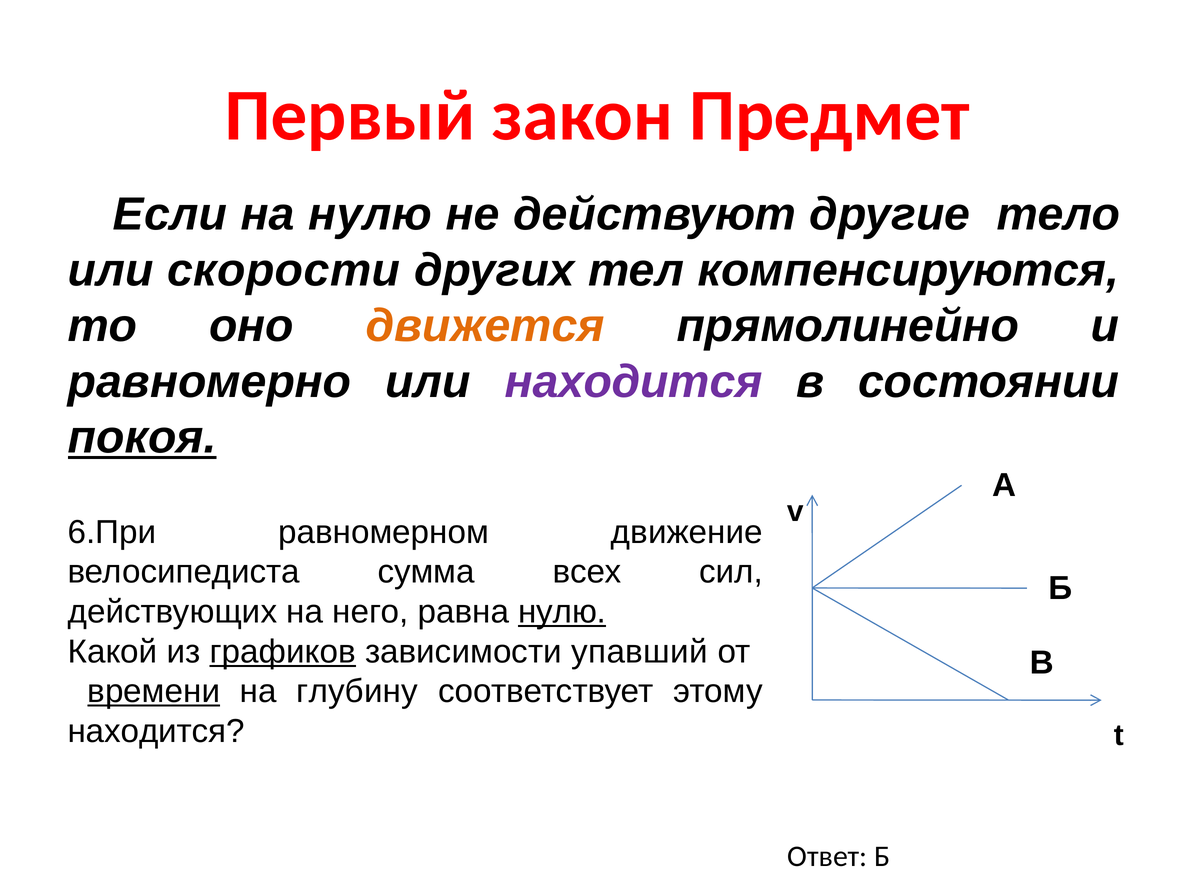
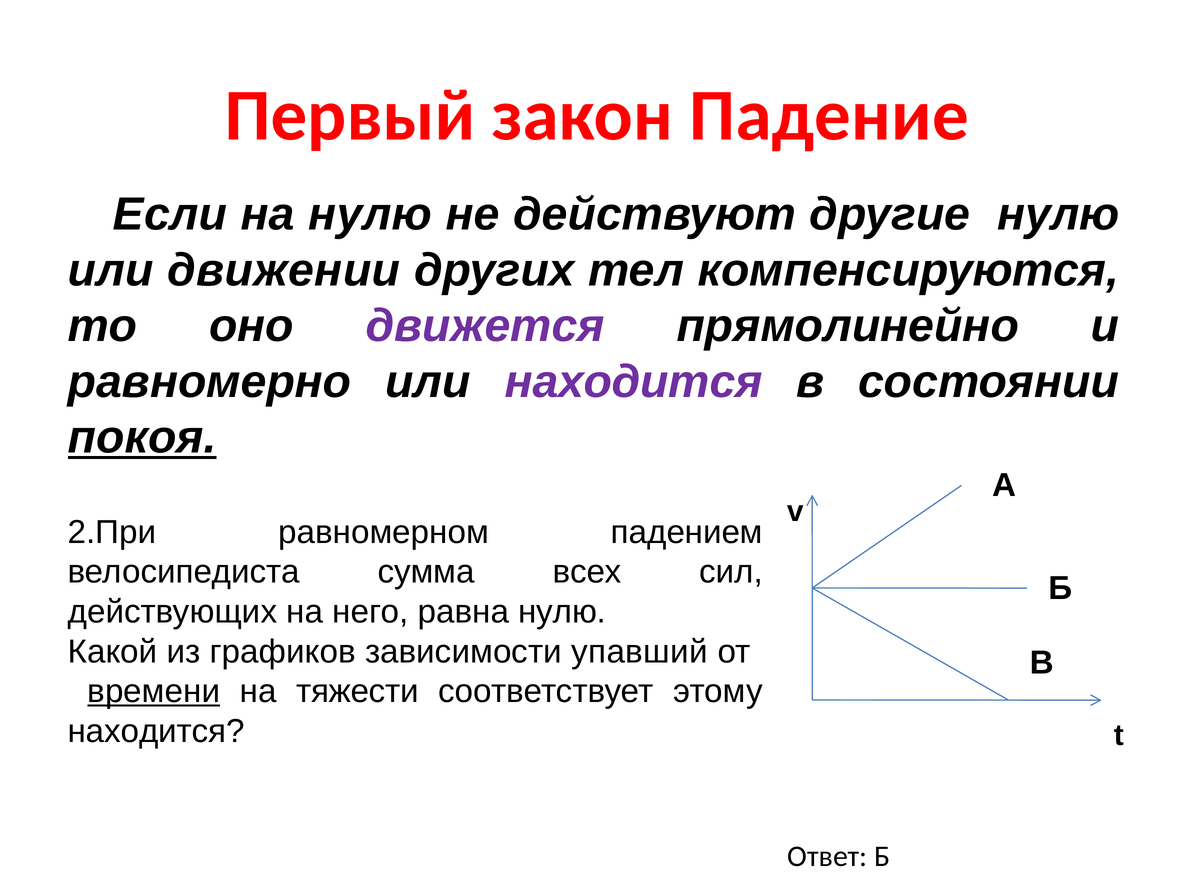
Предмет: Предмет -> Падение
другие тело: тело -> нулю
скорости: скорости -> движении
движется colour: orange -> purple
6.При: 6.При -> 2.При
движение: движение -> падением
нулю at (562, 612) underline: present -> none
графиков underline: present -> none
глубину: глубину -> тяжести
